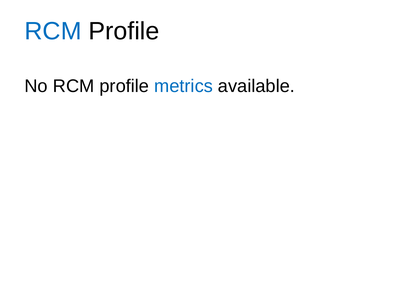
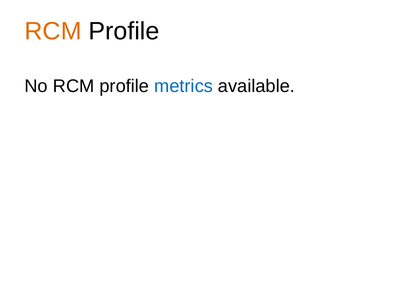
RCM at (53, 31) colour: blue -> orange
